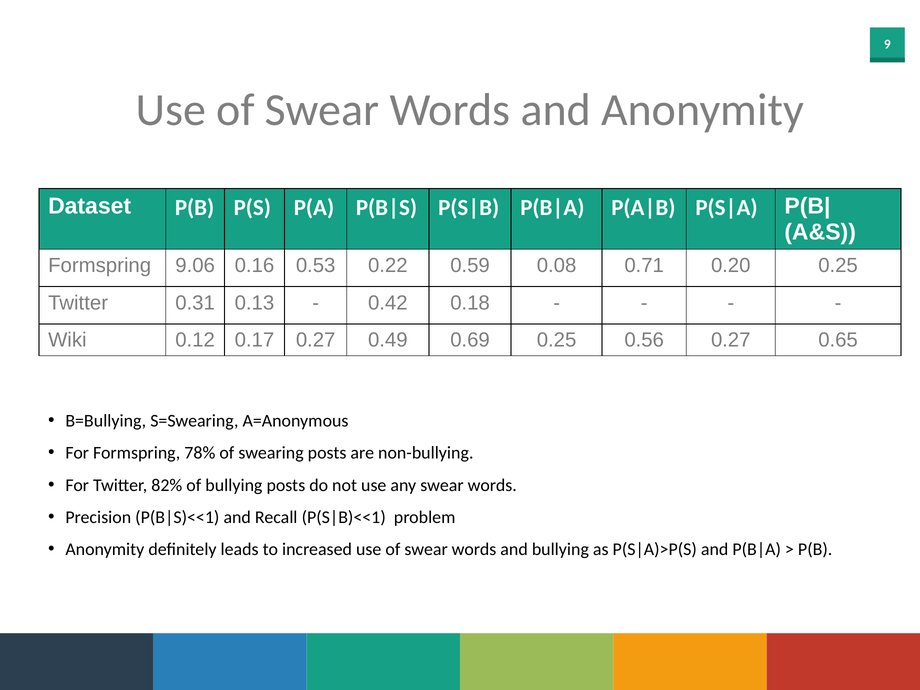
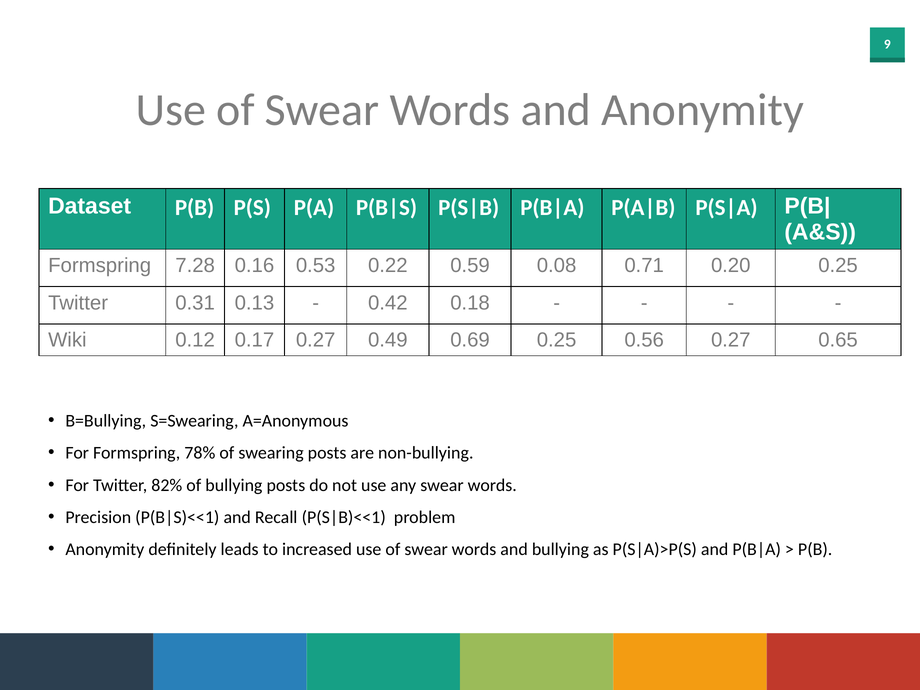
9.06: 9.06 -> 7.28
